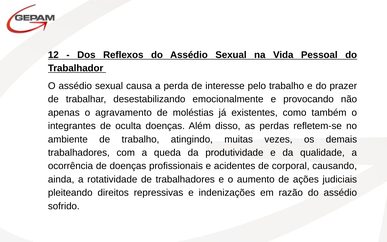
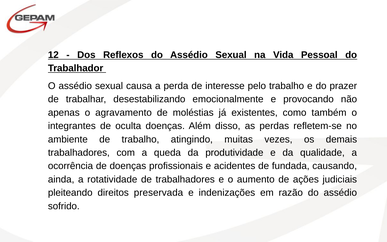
corporal: corporal -> fundada
repressivas: repressivas -> preservada
